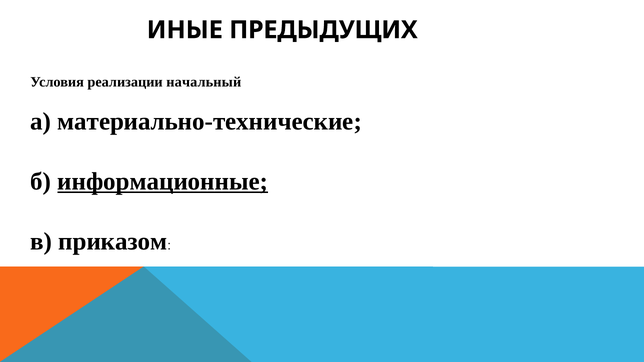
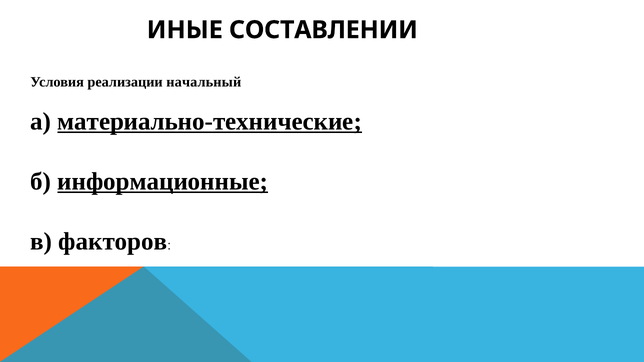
ПРЕДЫДУЩИХ: ПРЕДЫДУЩИХ -> СОСТАВЛЕНИИ
материально-технические underline: none -> present
приказом: приказом -> факторов
